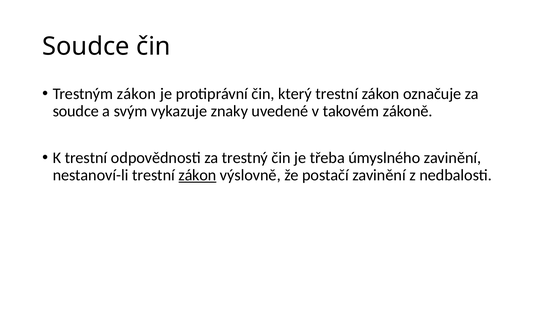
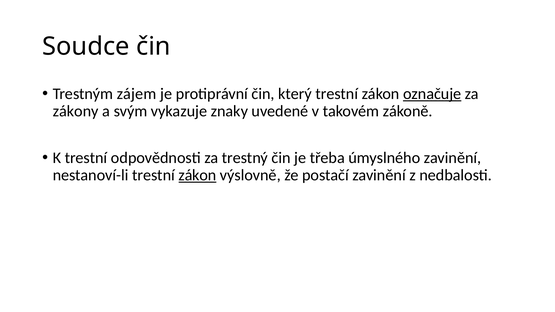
Trestným zákon: zákon -> zájem
označuje underline: none -> present
soudce at (76, 111): soudce -> zákony
